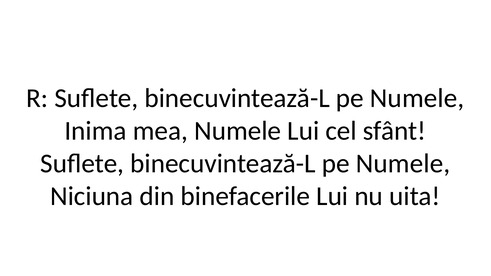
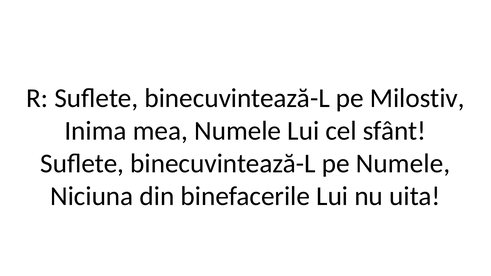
Numele at (417, 98): Numele -> Milostiv
